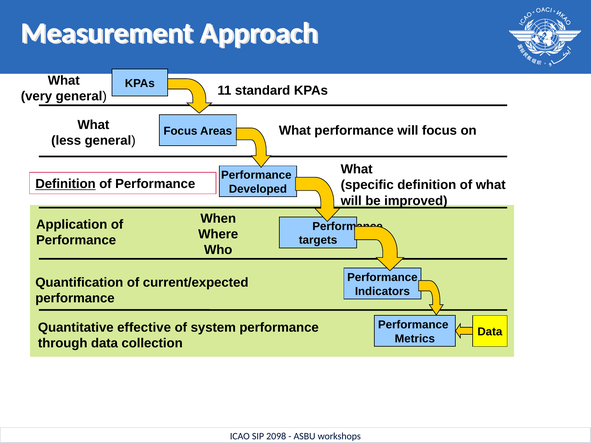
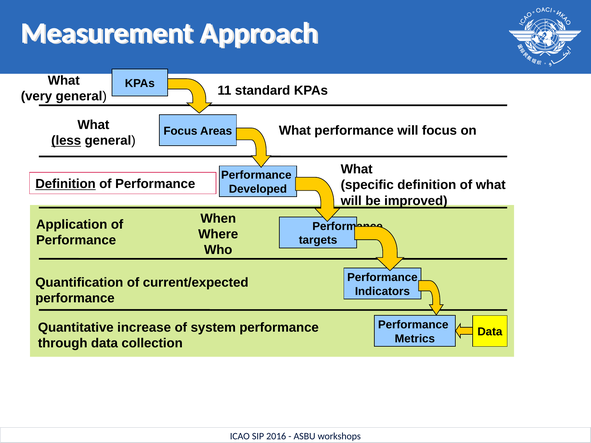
less underline: none -> present
effective: effective -> increase
2098: 2098 -> 2016
